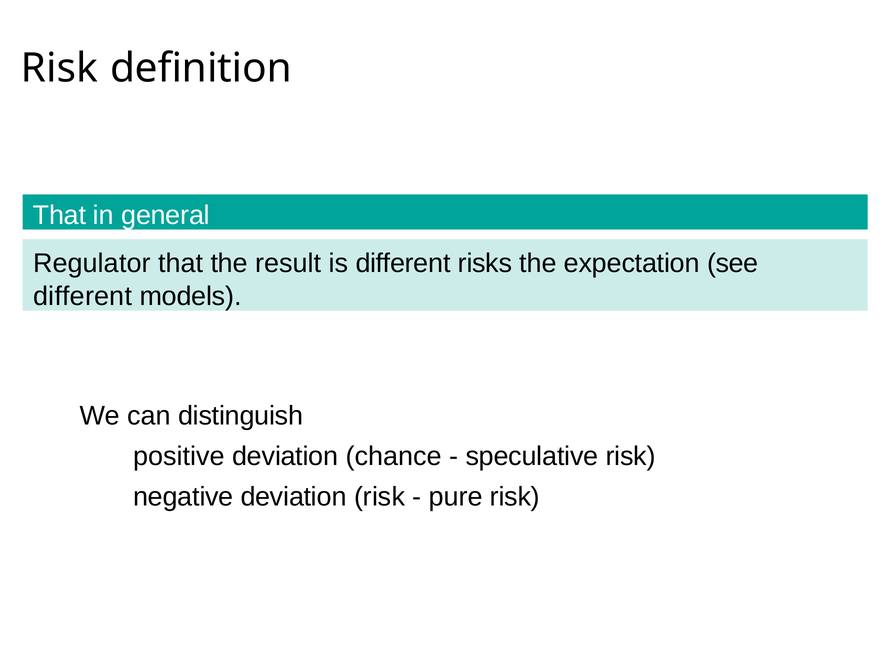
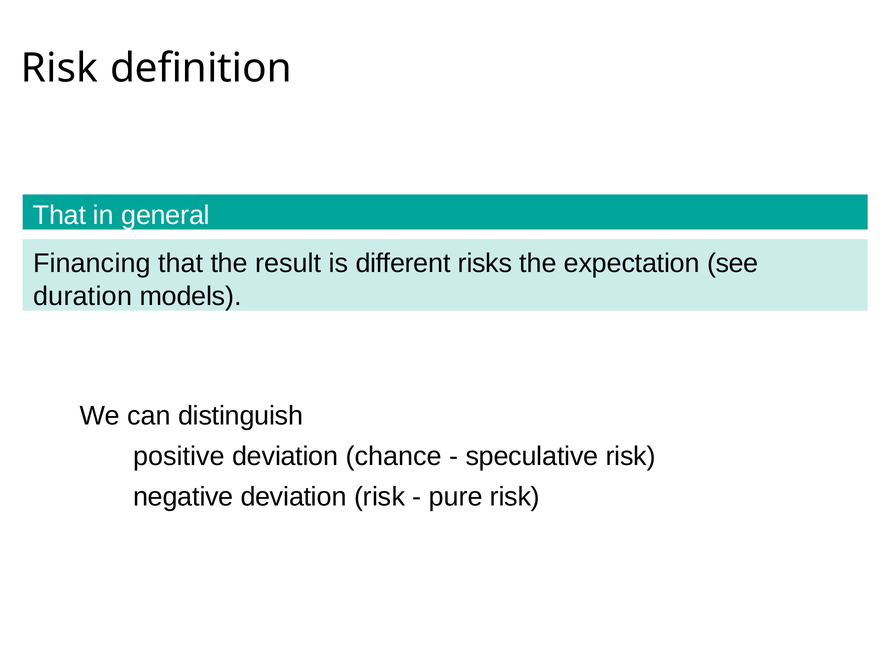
Regulator: Regulator -> Financing
different at (83, 296): different -> duration
